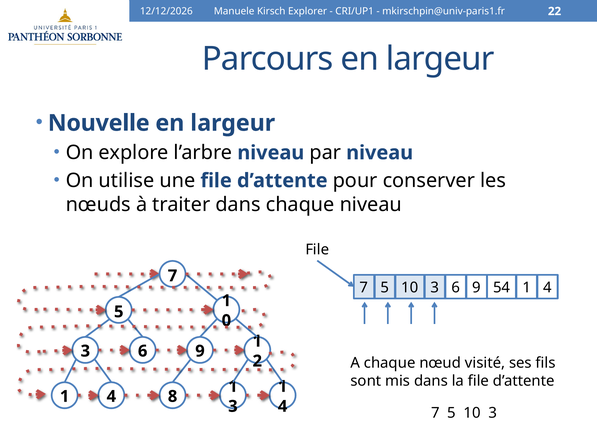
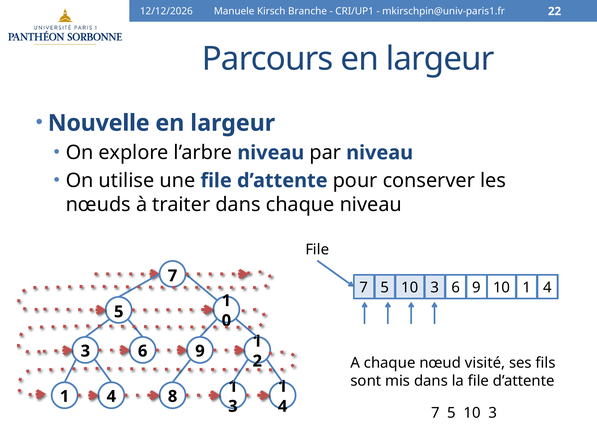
Explorer: Explorer -> Branche
9 54: 54 -> 10
